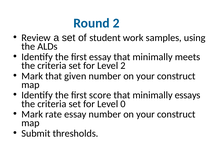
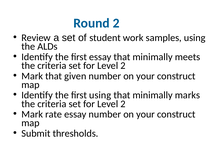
first score: score -> using
essays: essays -> marks
0 at (123, 104): 0 -> 2
